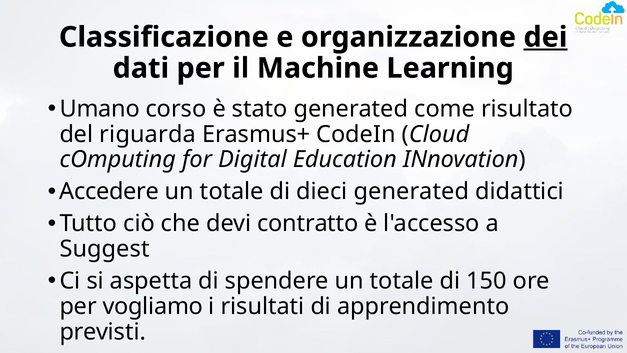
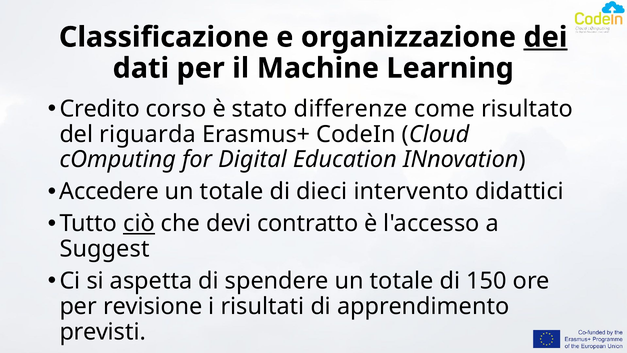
Umano: Umano -> Credito
stato generated: generated -> differenze
dieci generated: generated -> intervento
ciò underline: none -> present
vogliamo: vogliamo -> revisione
